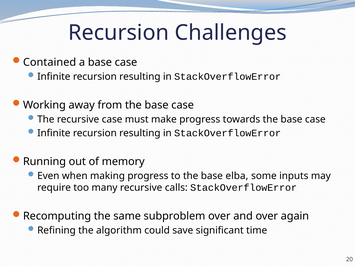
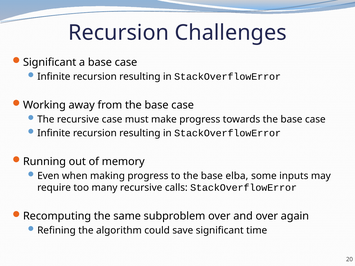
Contained at (50, 62): Contained -> Significant
